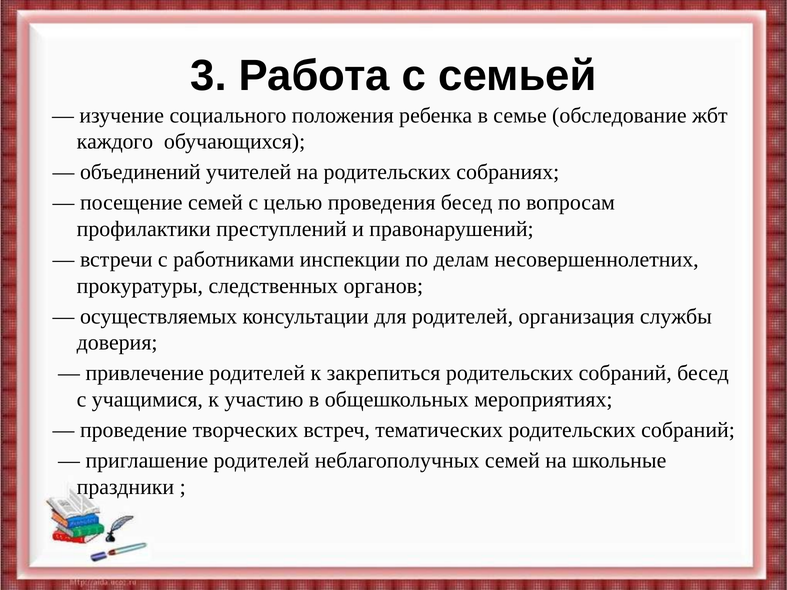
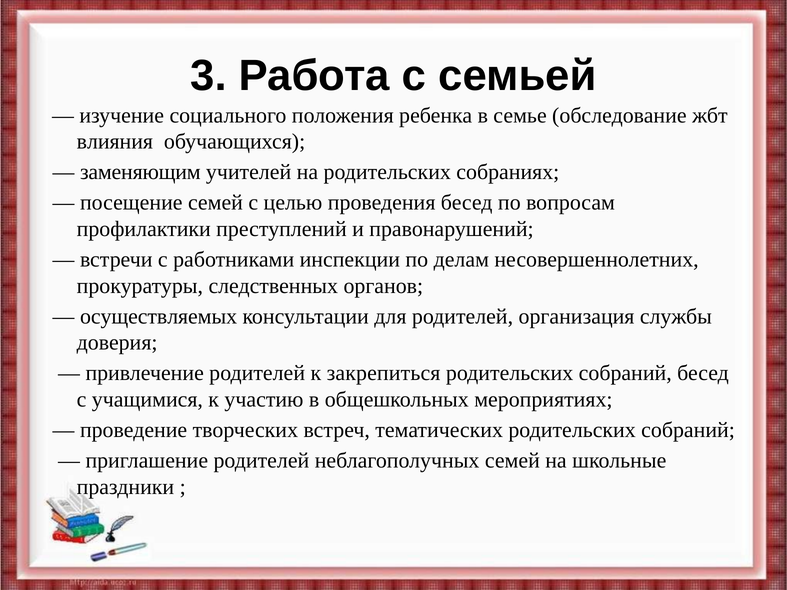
каждого: каждого -> влияния
объединений: объединений -> заменяющим
